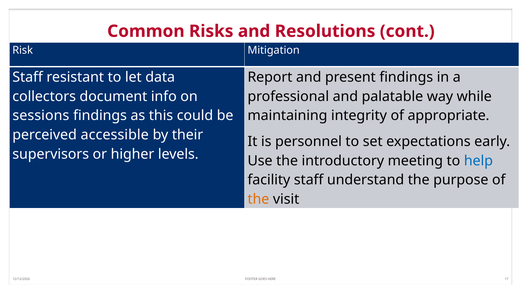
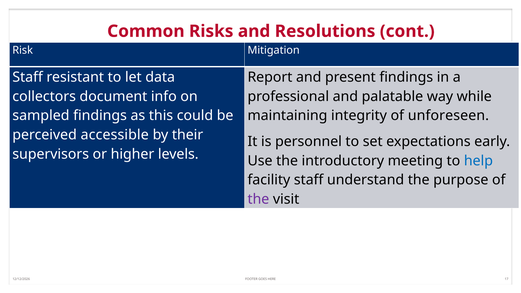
sessions: sessions -> sampled
appropriate: appropriate -> unforeseen
the at (258, 199) colour: orange -> purple
